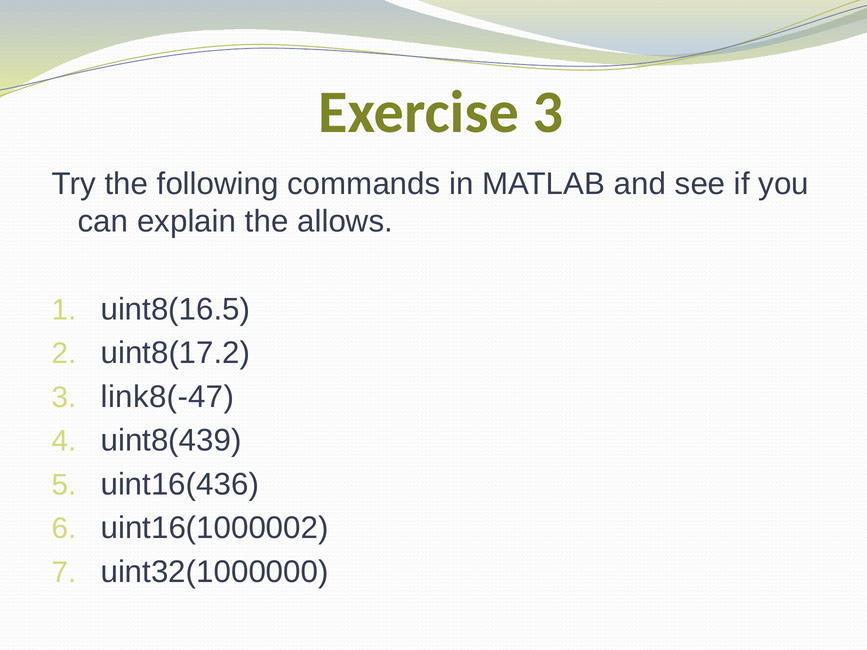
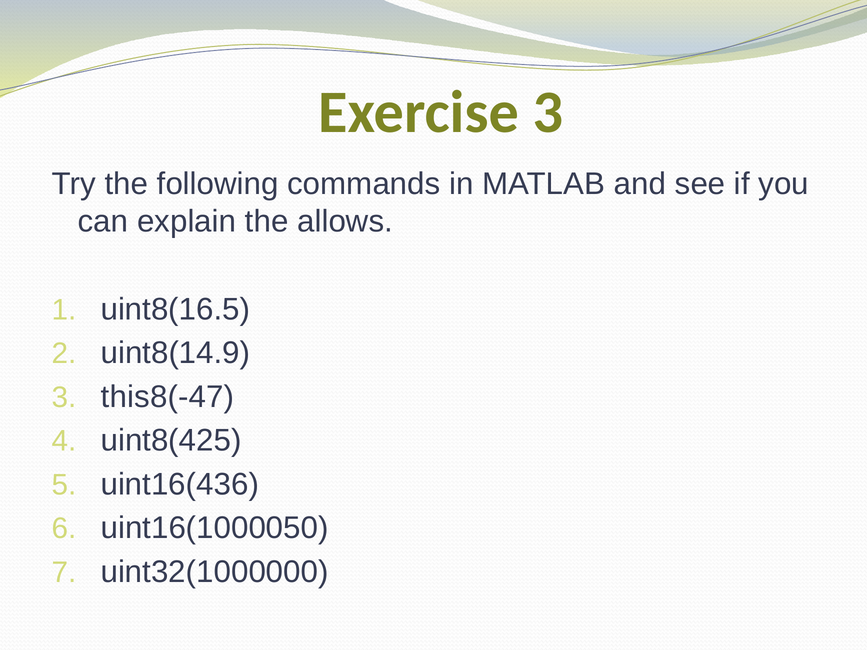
uint8(17.2: uint8(17.2 -> uint8(14.9
link8(-47: link8(-47 -> this8(-47
uint8(439: uint8(439 -> uint8(425
uint16(1000002: uint16(1000002 -> uint16(1000050
